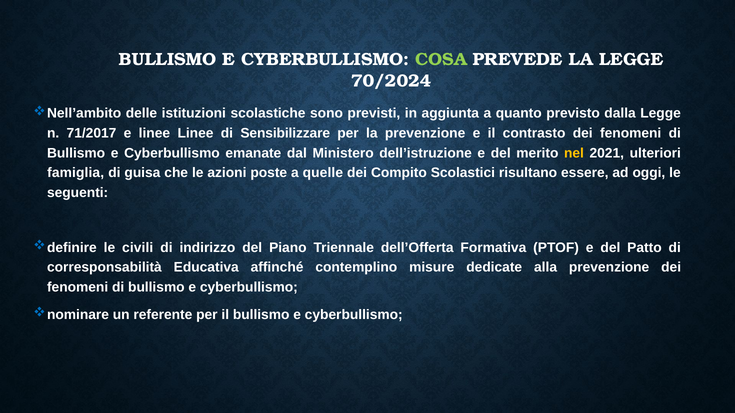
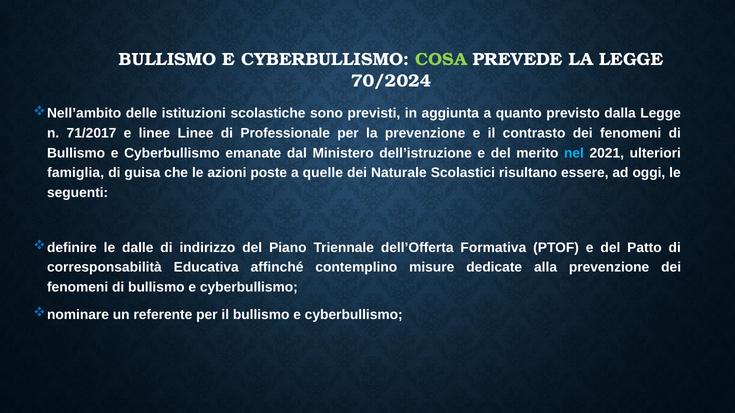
Sensibilizzare: Sensibilizzare -> Professionale
nel colour: yellow -> light blue
Compito: Compito -> Naturale
civili: civili -> dalle
